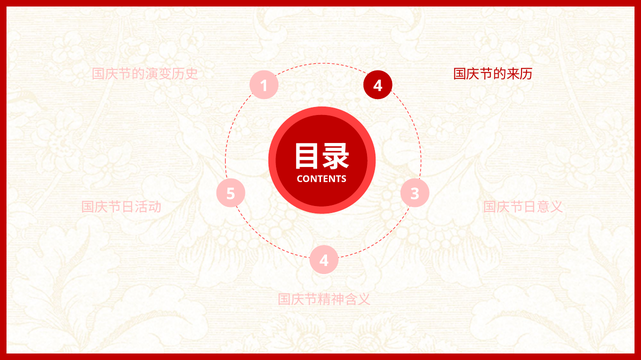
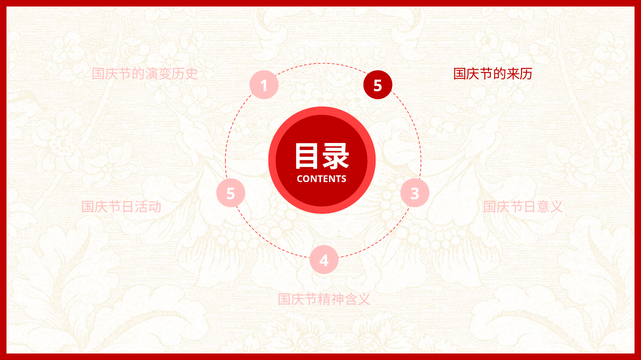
1 4: 4 -> 5
